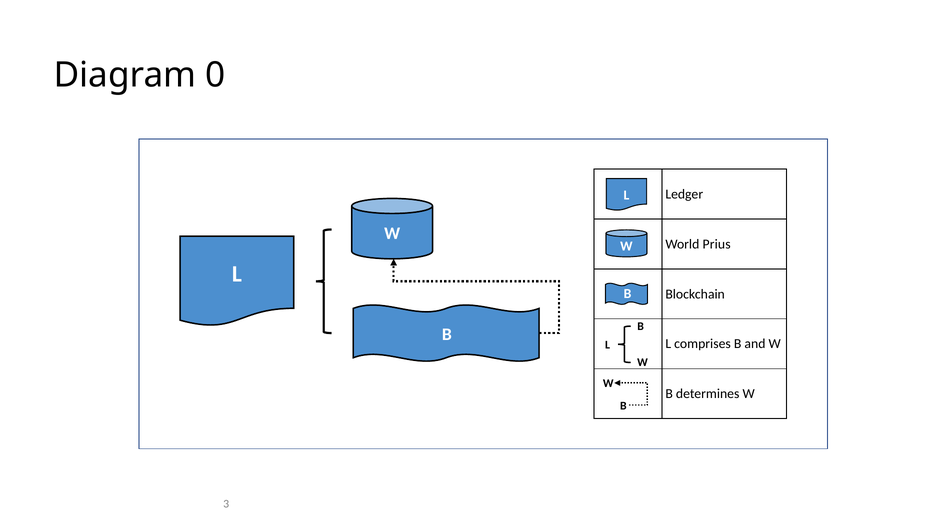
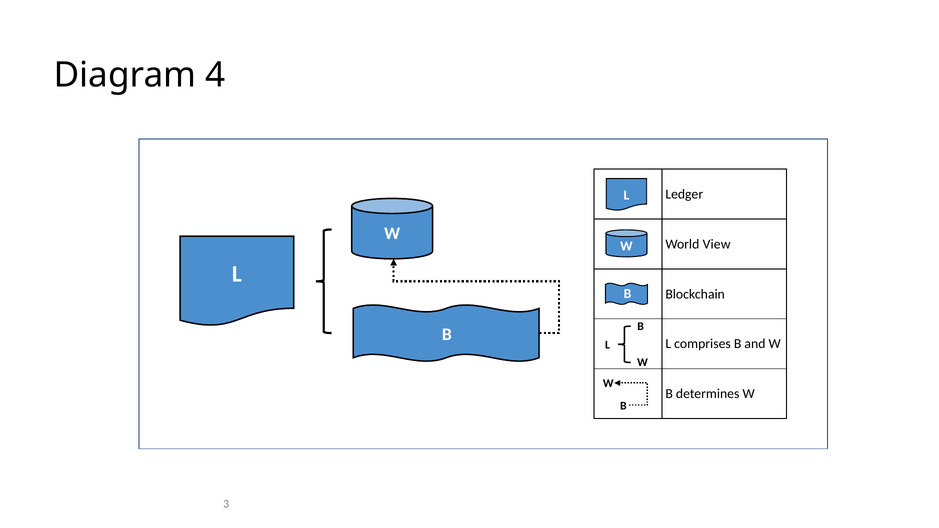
0: 0 -> 4
Prius: Prius -> View
